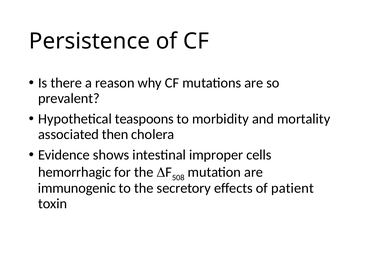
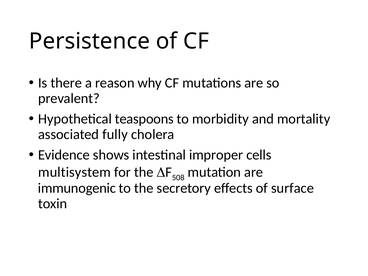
then: then -> fully
hemorrhagic: hemorrhagic -> multisystem
patient: patient -> surface
